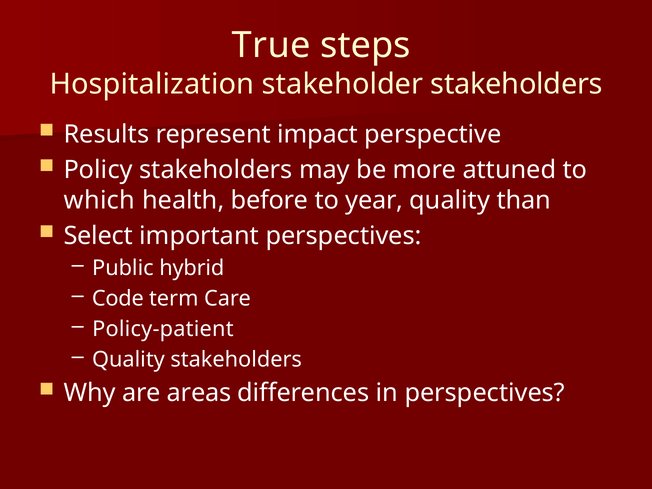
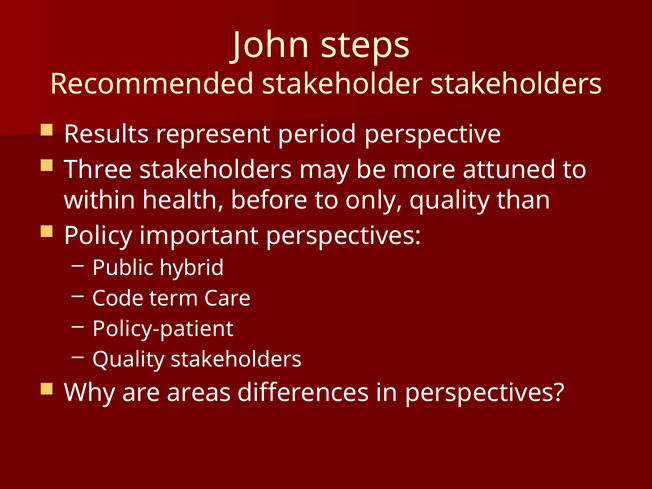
True: True -> John
Hospitalization: Hospitalization -> Recommended
impact: impact -> period
Policy: Policy -> Three
which: which -> within
year: year -> only
Select: Select -> Policy
